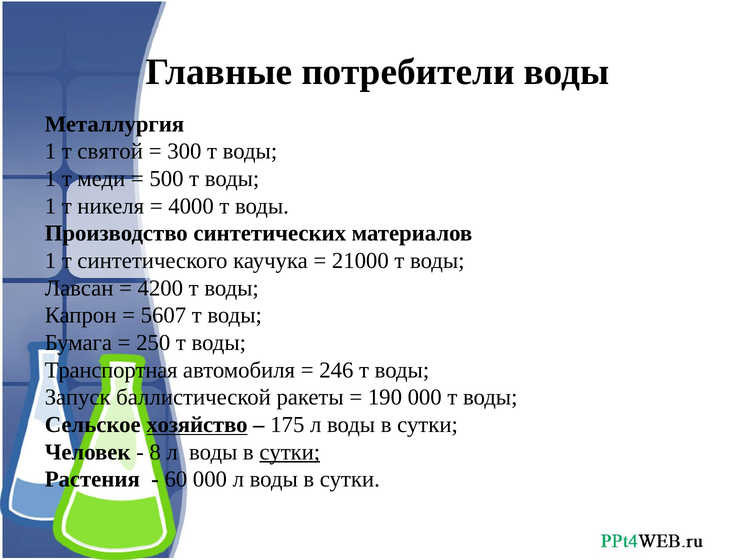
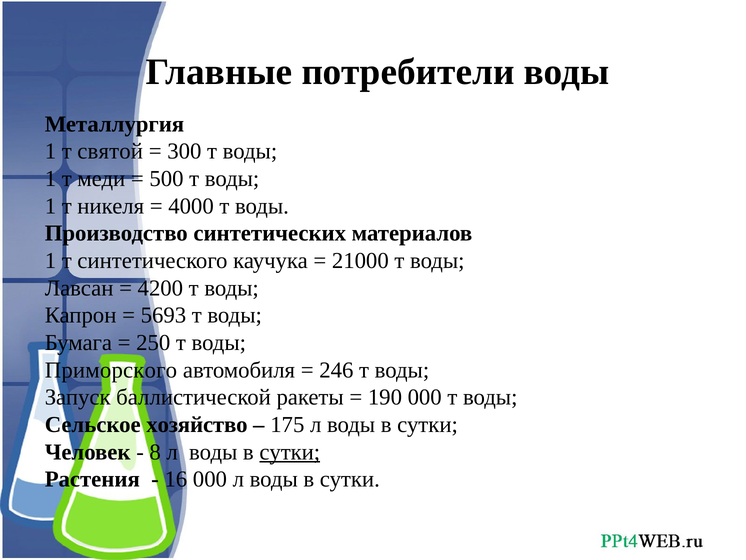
5607: 5607 -> 5693
Транспортная: Транспортная -> Приморского
хозяйство underline: present -> none
60: 60 -> 16
